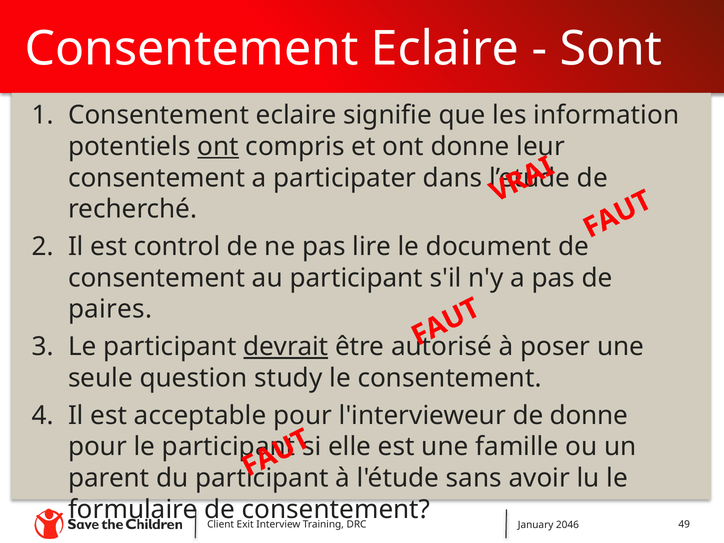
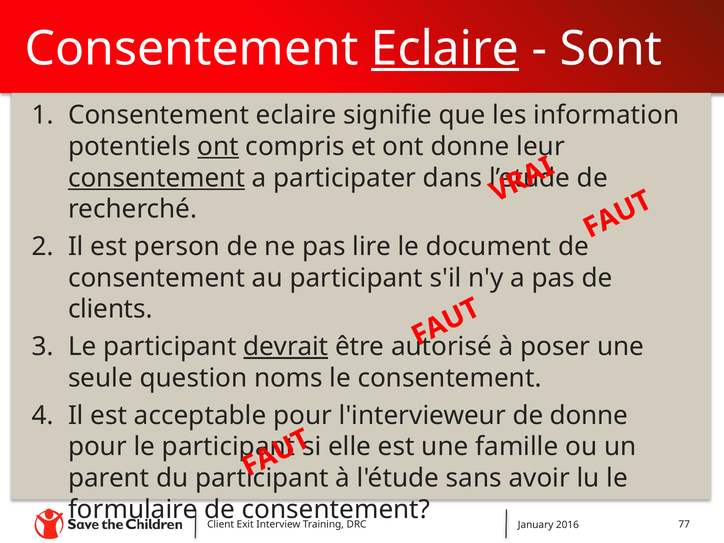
Eclaire at (445, 49) underline: none -> present
consentement at (157, 178) underline: none -> present
control: control -> person
paires: paires -> clients
study: study -> noms
49: 49 -> 77
2046: 2046 -> 2016
